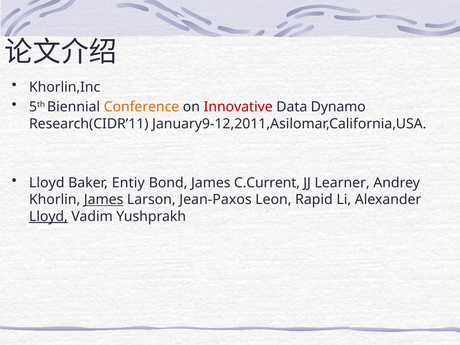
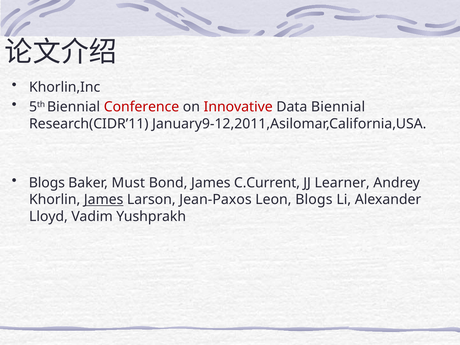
Conference colour: orange -> red
Data Dynamo: Dynamo -> Biennial
Lloyd at (47, 183): Lloyd -> Blogs
Entiy: Entiy -> Must
Leon Rapid: Rapid -> Blogs
Lloyd at (48, 216) underline: present -> none
